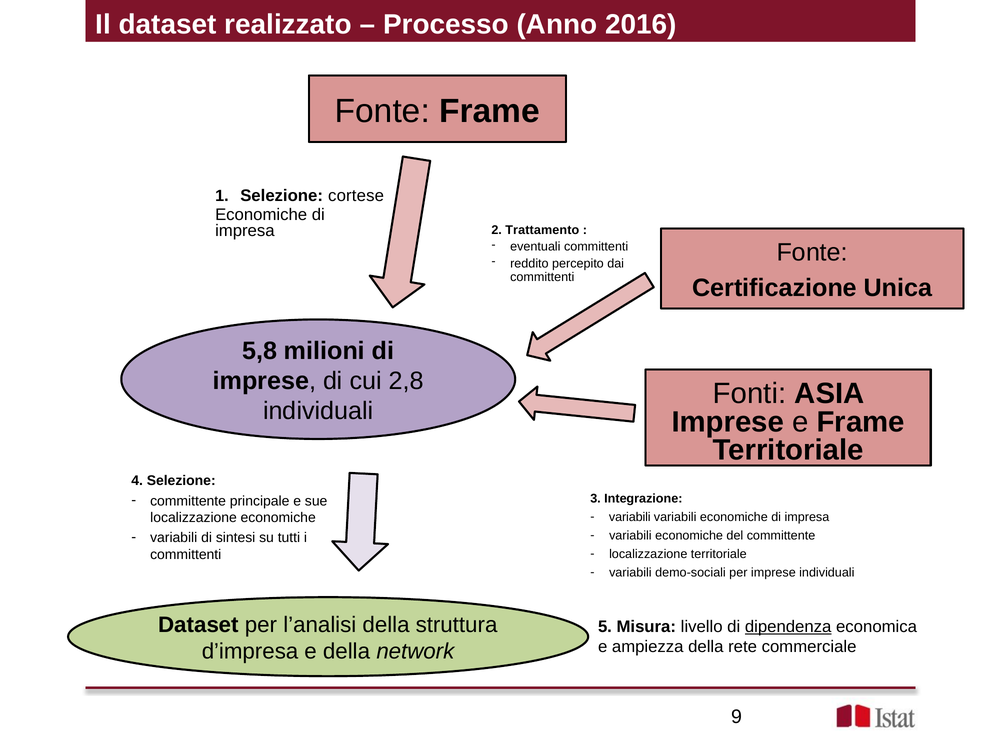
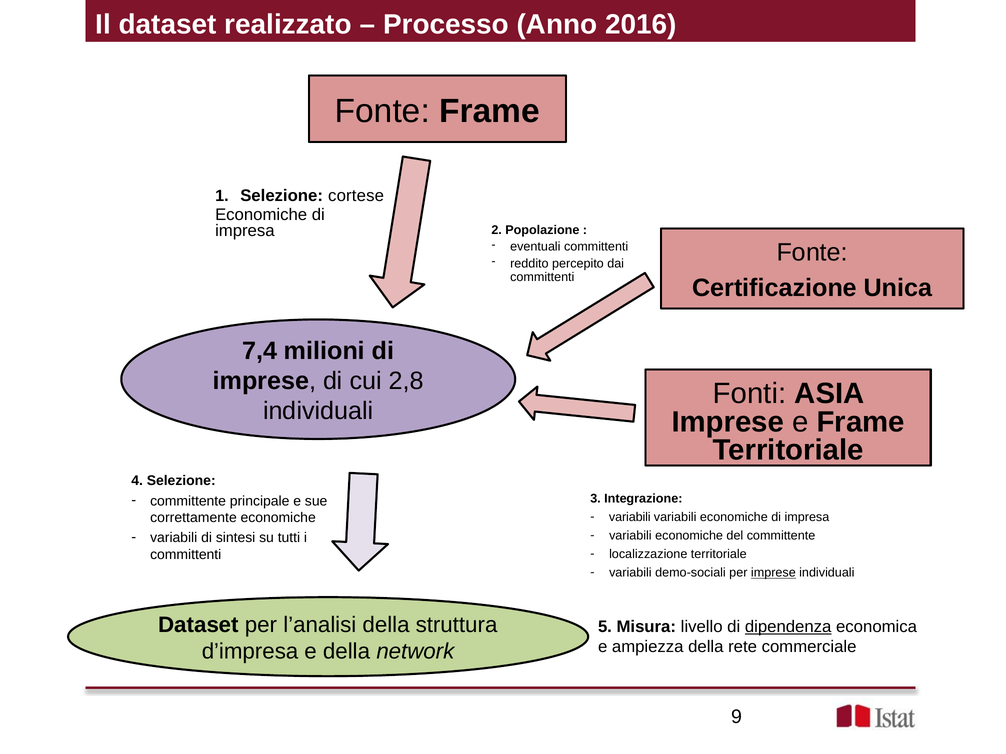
Trattamento: Trattamento -> Popolazione
5,8: 5,8 -> 7,4
localizzazione at (194, 518): localizzazione -> correttamente
imprese at (773, 573) underline: none -> present
